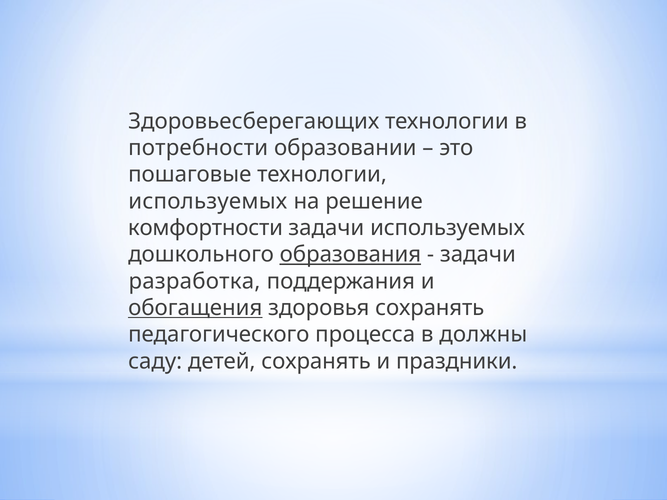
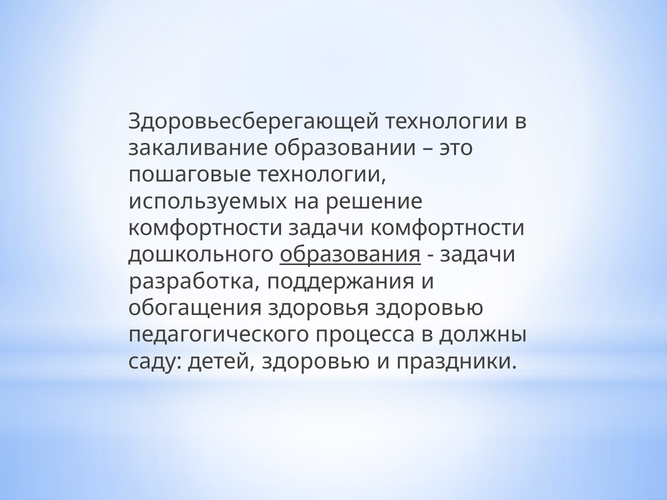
Здоровьесберегающих: Здоровьесберегающих -> Здоровьесберегающей
потребности: потребности -> закаливание
задачи используемых: используемых -> комфортности
обогащения underline: present -> none
здоровья сохранять: сохранять -> здоровью
детей сохранять: сохранять -> здоровью
